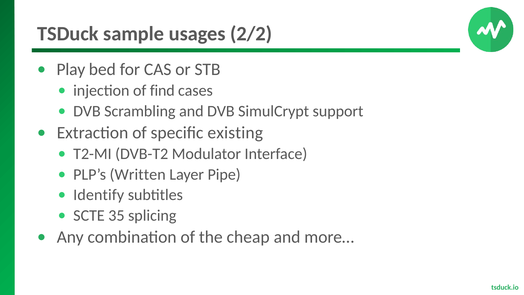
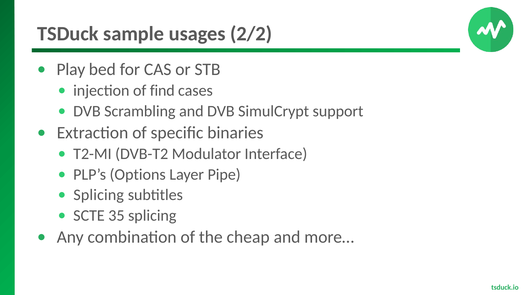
existing: existing -> binaries
Written: Written -> Options
Identify at (99, 195): Identify -> Splicing
